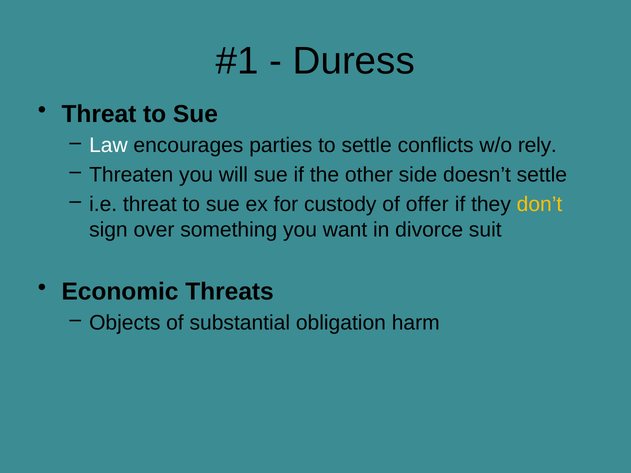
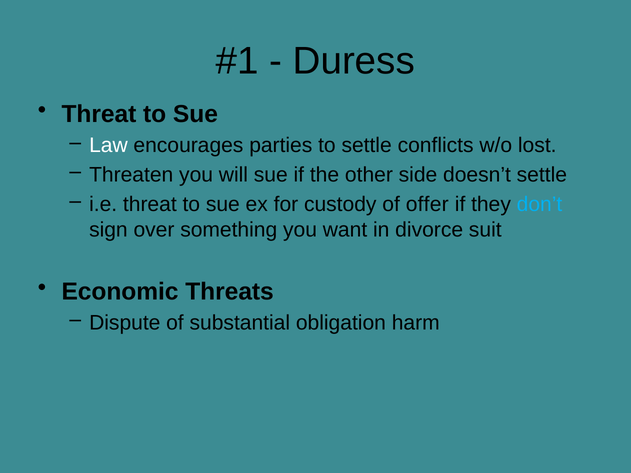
rely: rely -> lost
don’t colour: yellow -> light blue
Objects: Objects -> Dispute
